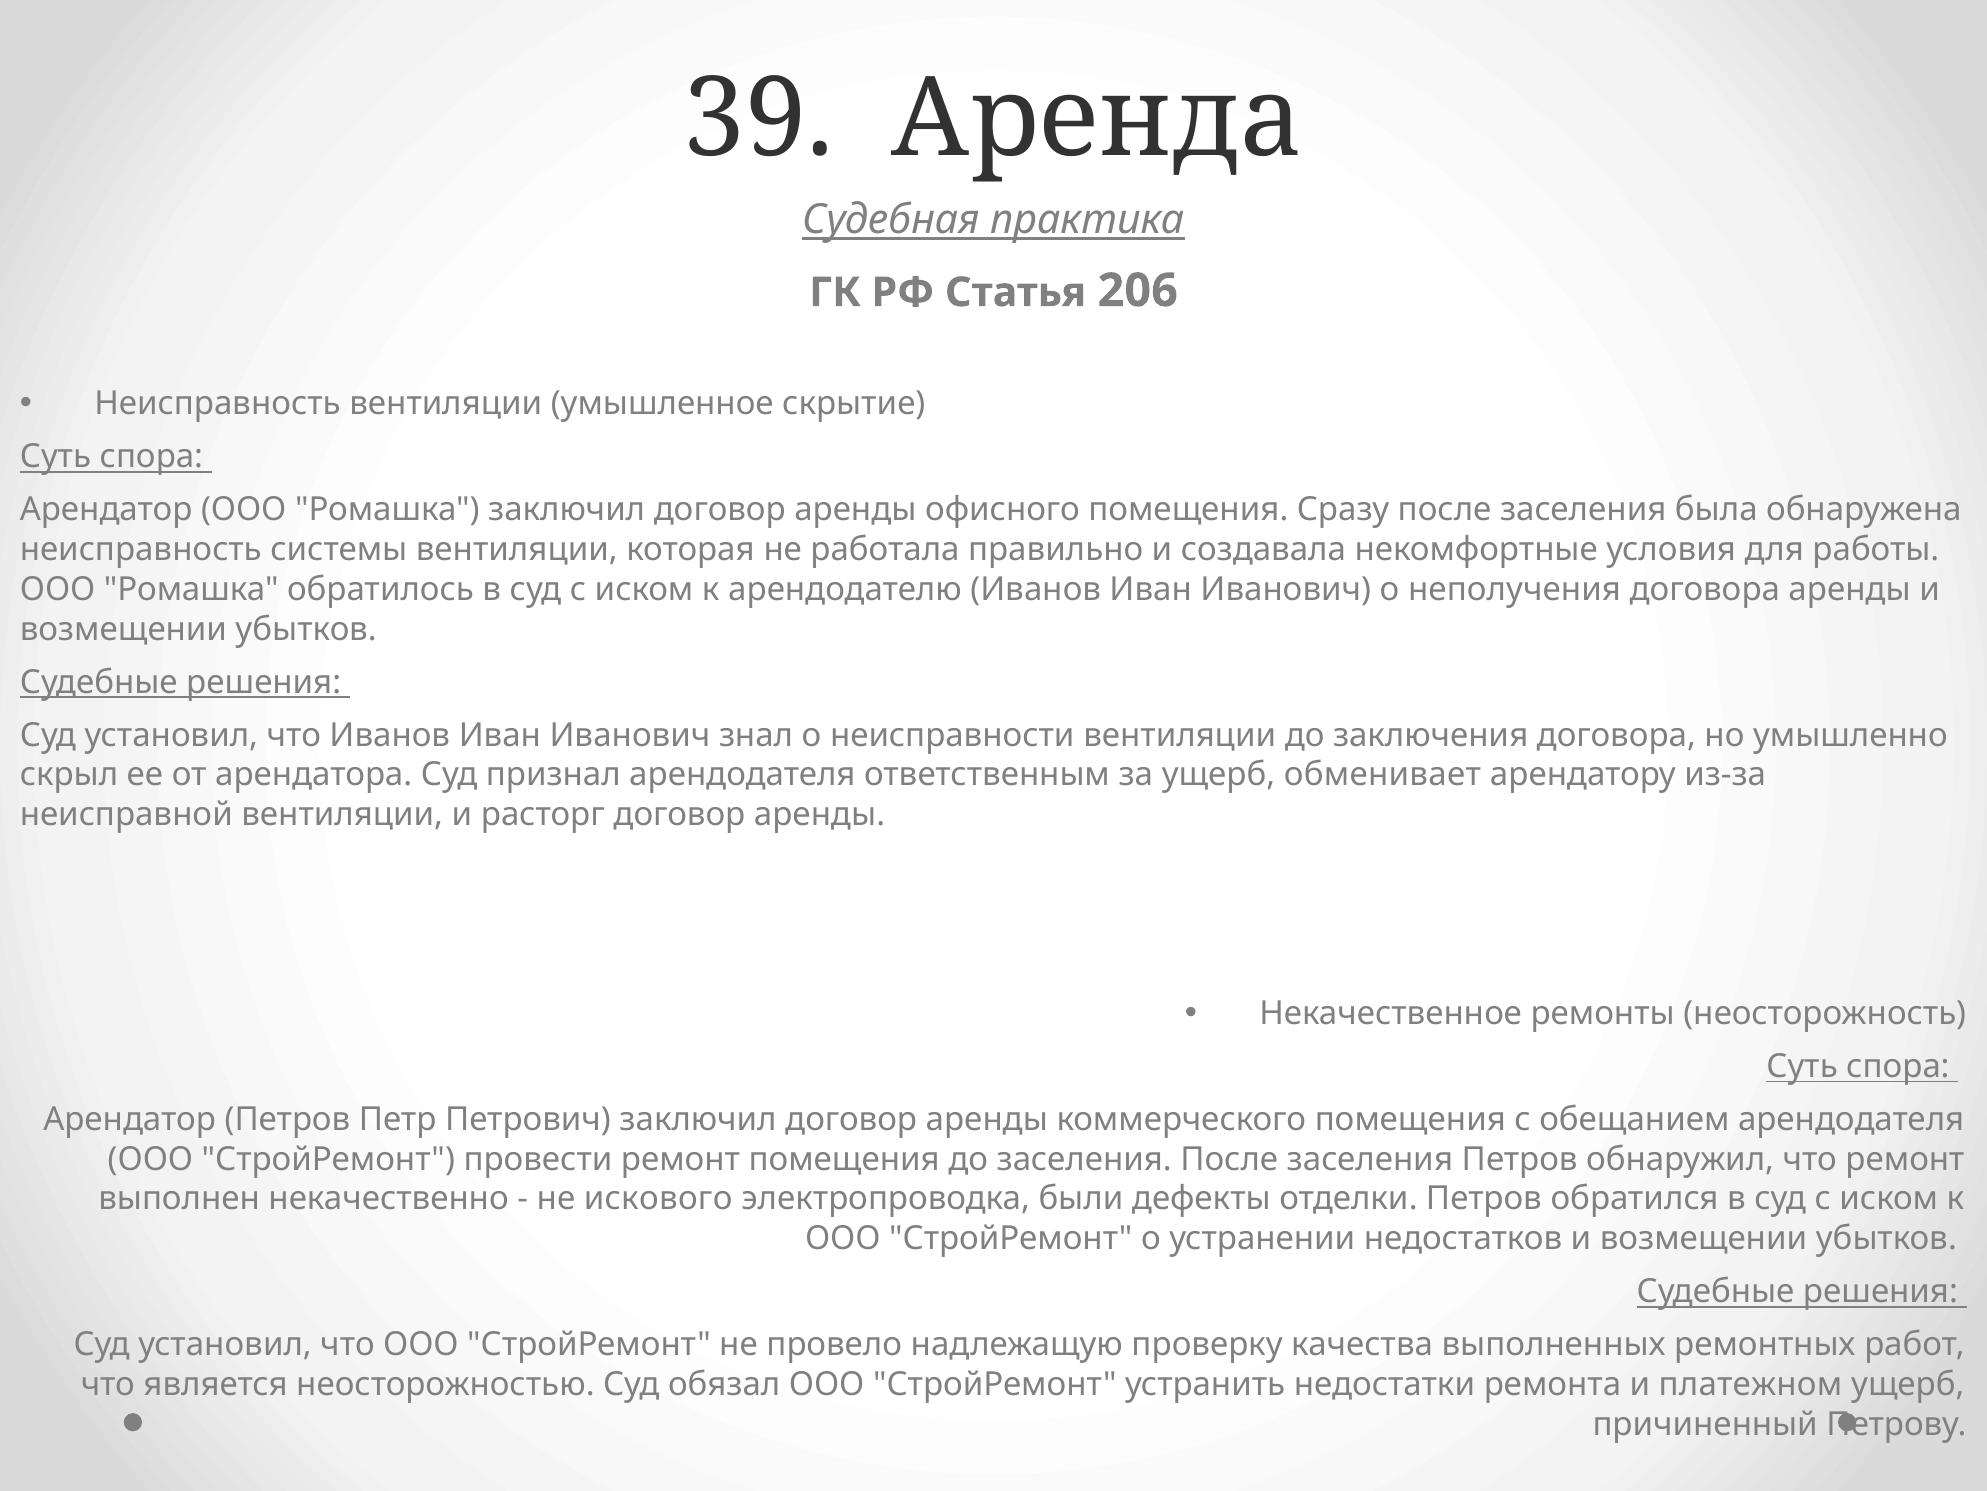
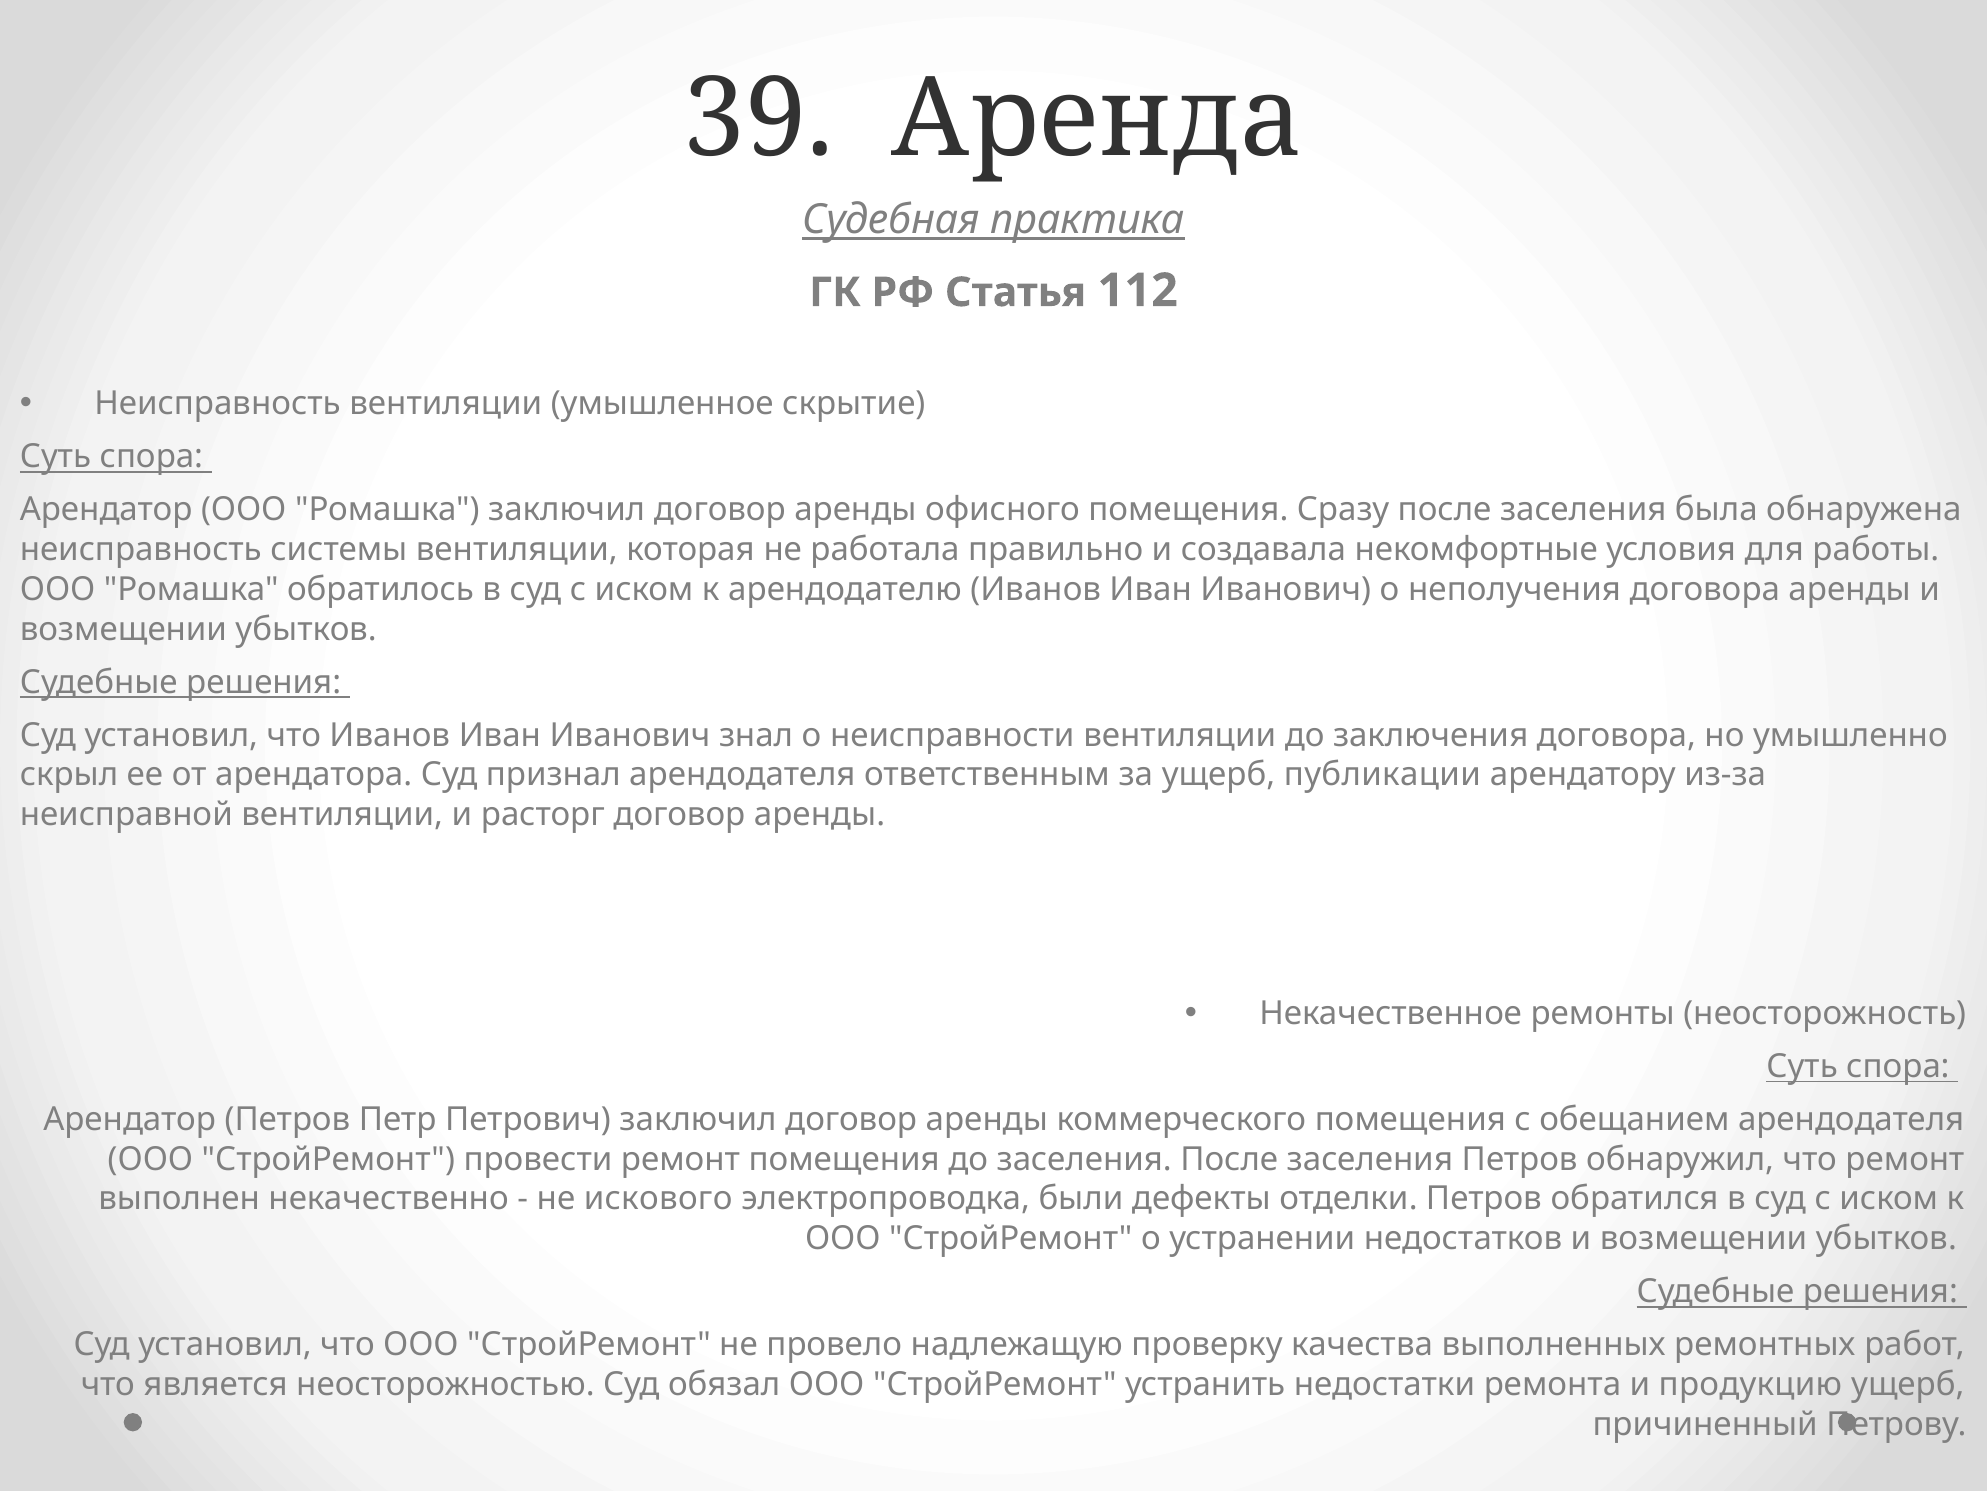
206: 206 -> 112
обменивает: обменивает -> публикации
платежном: платежном -> продукцию
